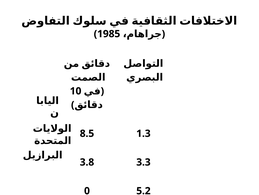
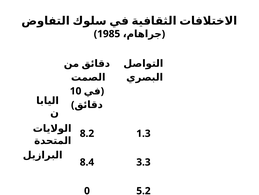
8.5: 8.5 -> 8.2
3.8: 3.8 -> 8.4
